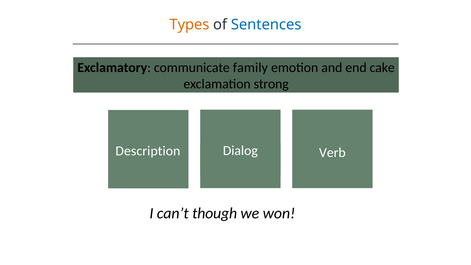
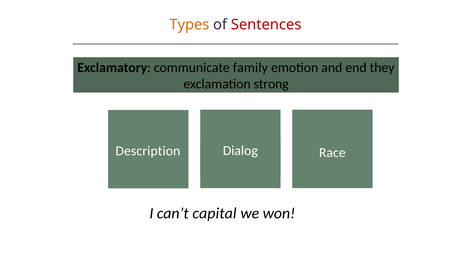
Sentences colour: blue -> red
cake: cake -> they
Verb: Verb -> Race
though: though -> capital
